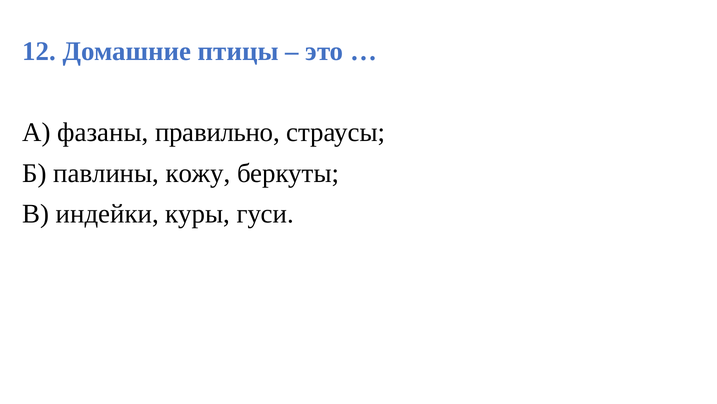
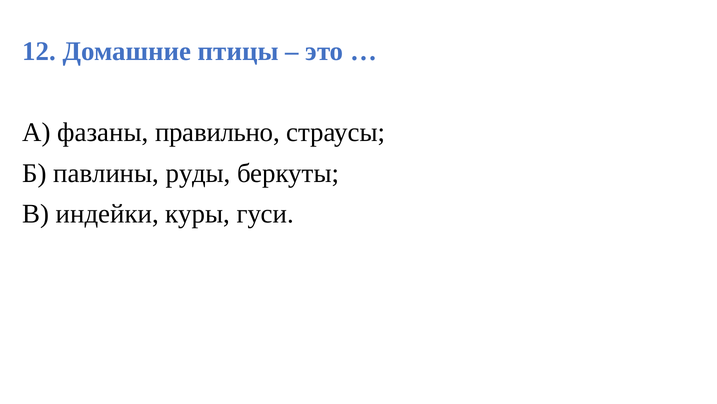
кожу: кожу -> руды
